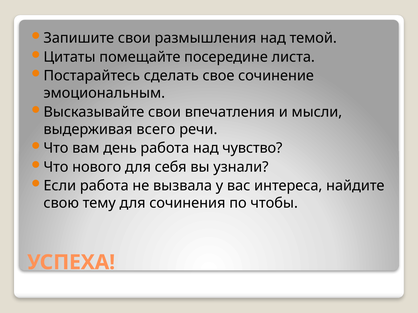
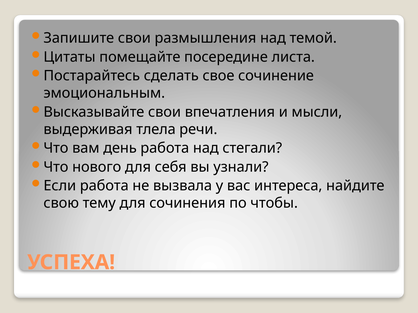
всего: всего -> тлела
чувство: чувство -> стегали
